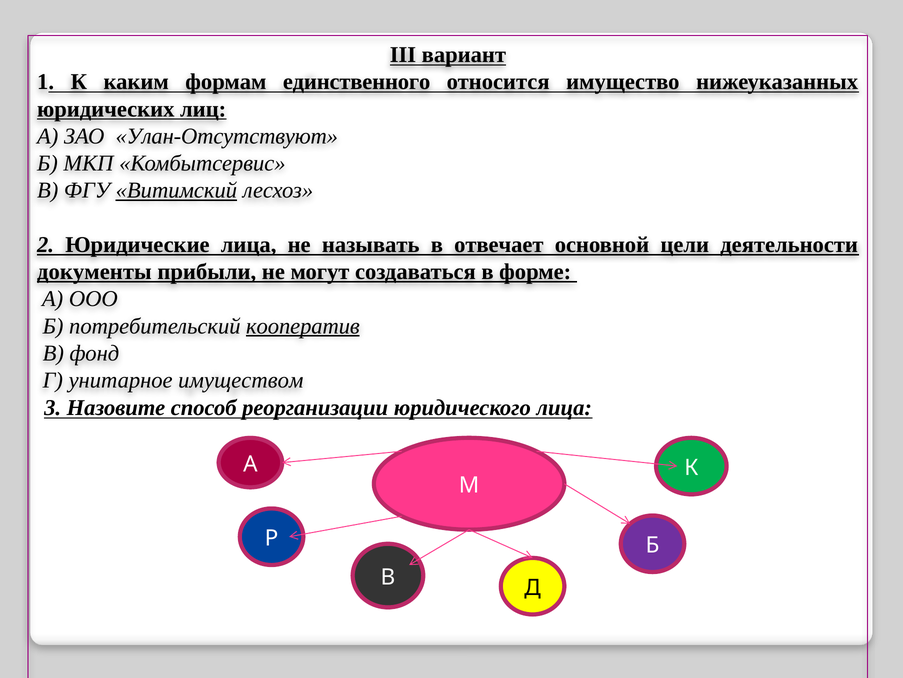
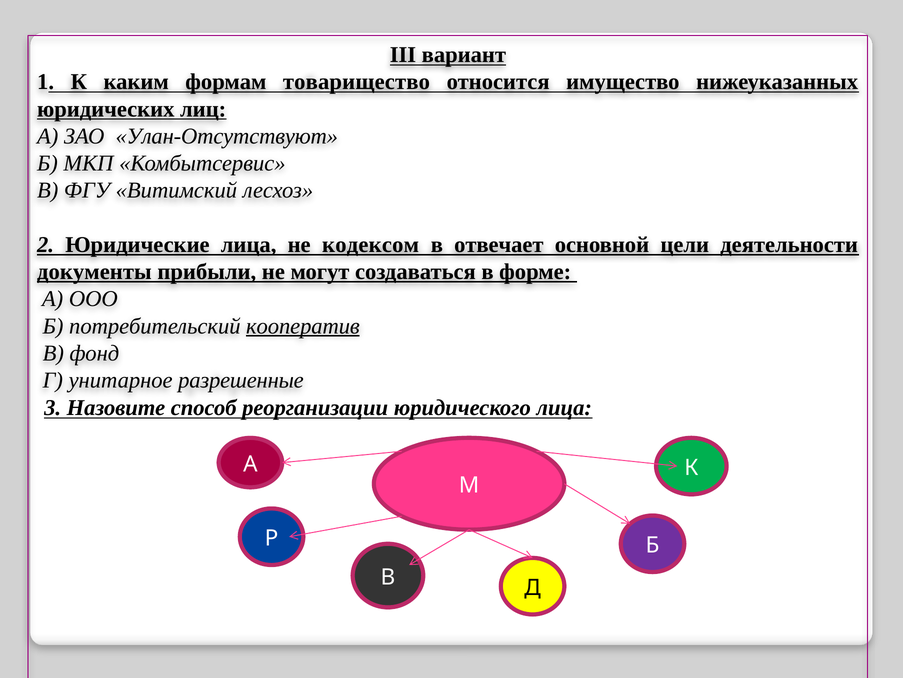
единственного: единственного -> товарищество
Витимский underline: present -> none
называть: называть -> кодексом
имуществом: имуществом -> разрешенные
